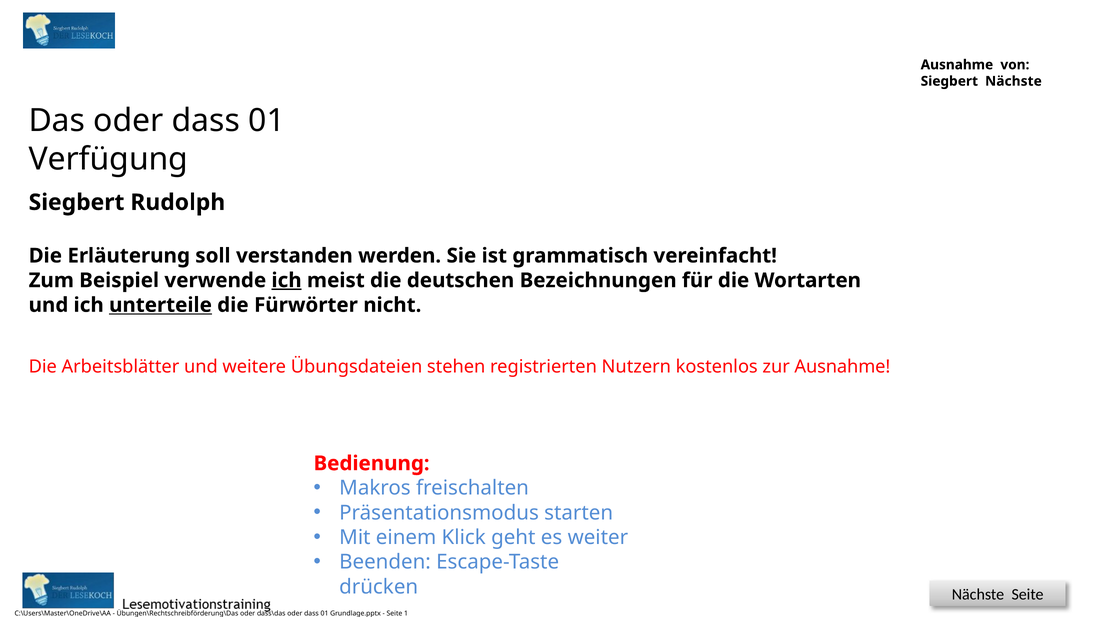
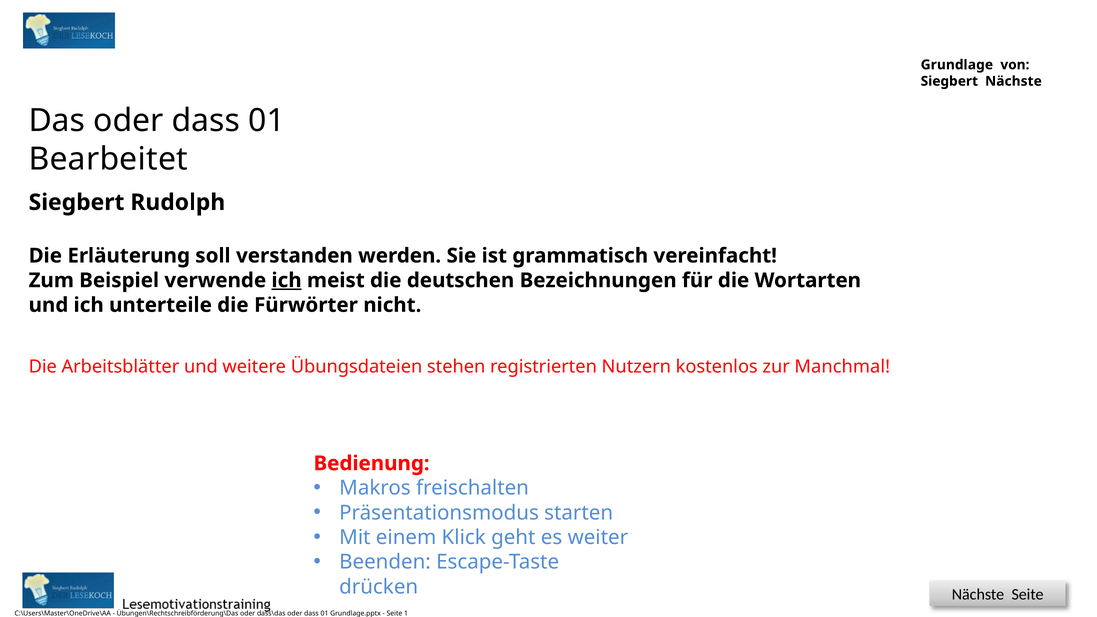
Ausnahme at (957, 65): Ausnahme -> Grundlage
Verfügung: Verfügung -> Bearbeitet
unterteile underline: present -> none
zur Ausnahme: Ausnahme -> Manchmal
